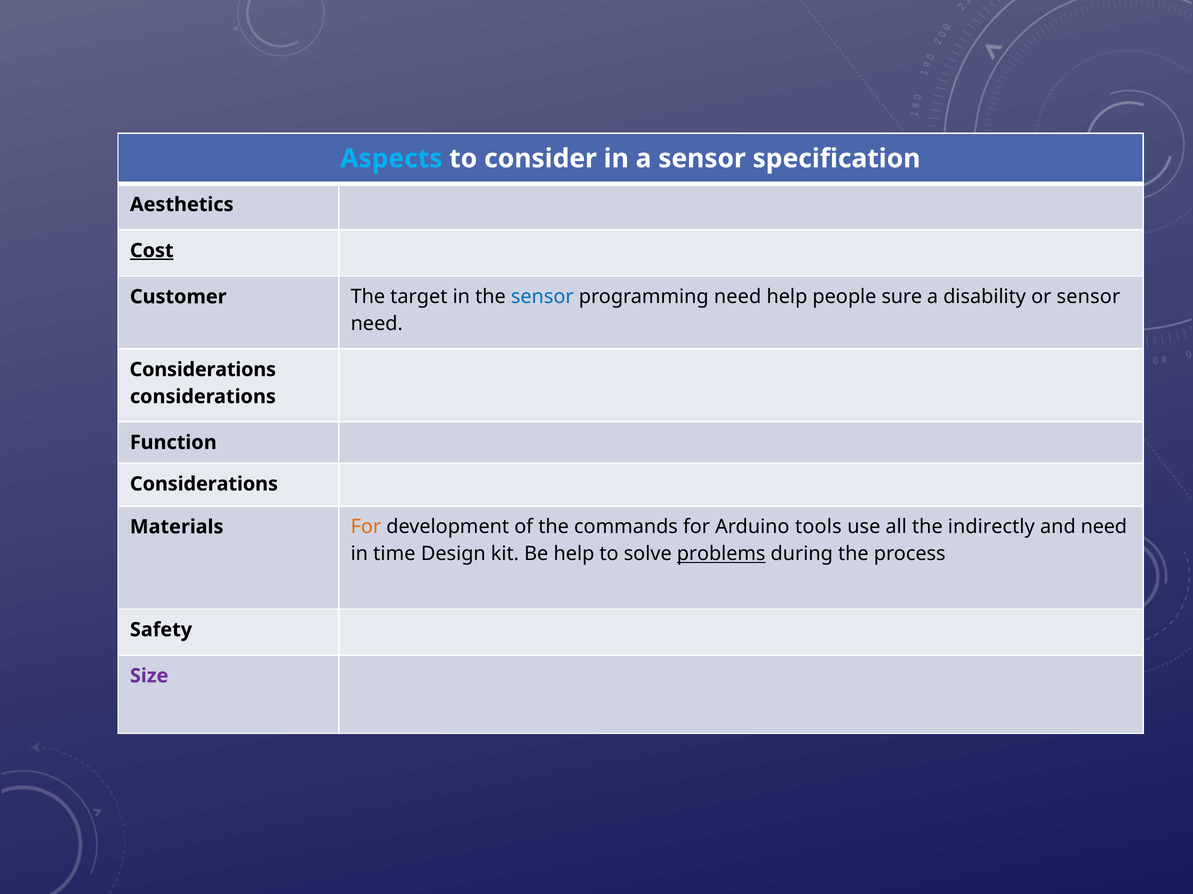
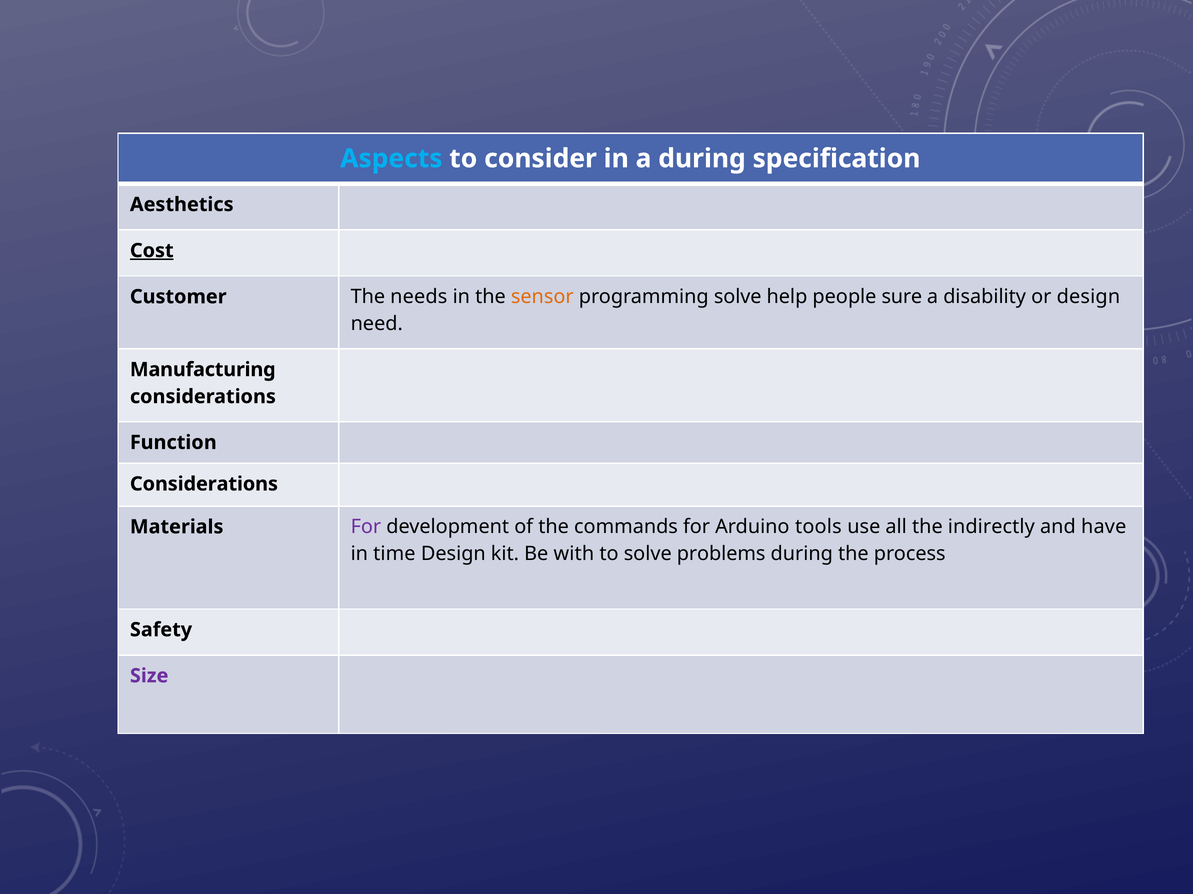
a sensor: sensor -> during
target: target -> needs
sensor at (542, 297) colour: blue -> orange
programming need: need -> solve
or sensor: sensor -> design
Considerations at (203, 370): Considerations -> Manufacturing
For at (366, 527) colour: orange -> purple
and need: need -> have
Be help: help -> with
problems underline: present -> none
